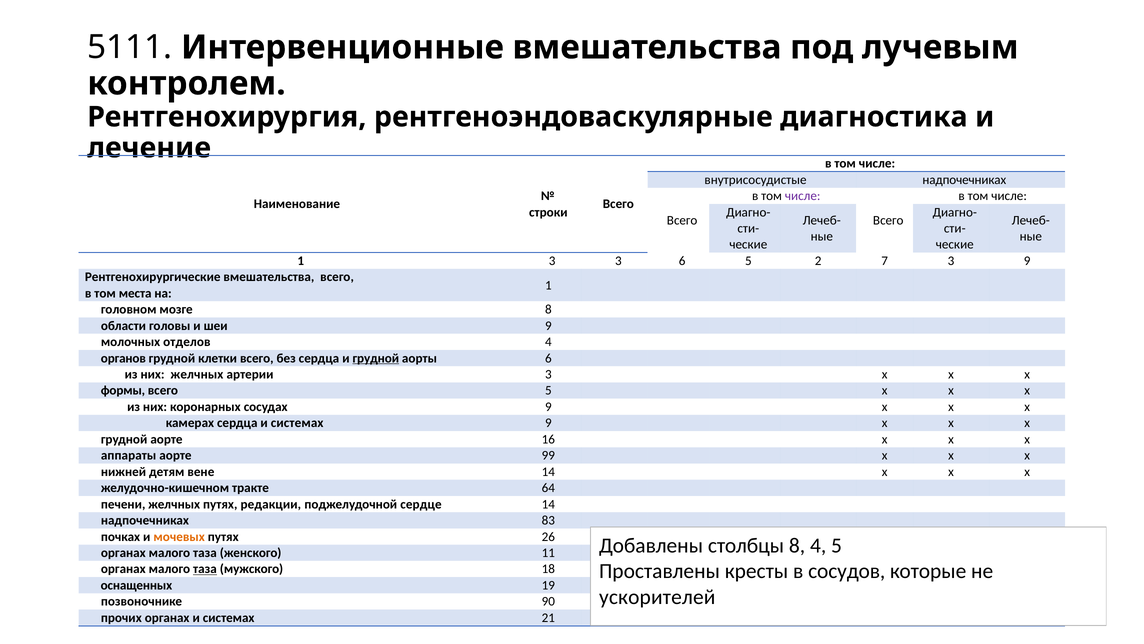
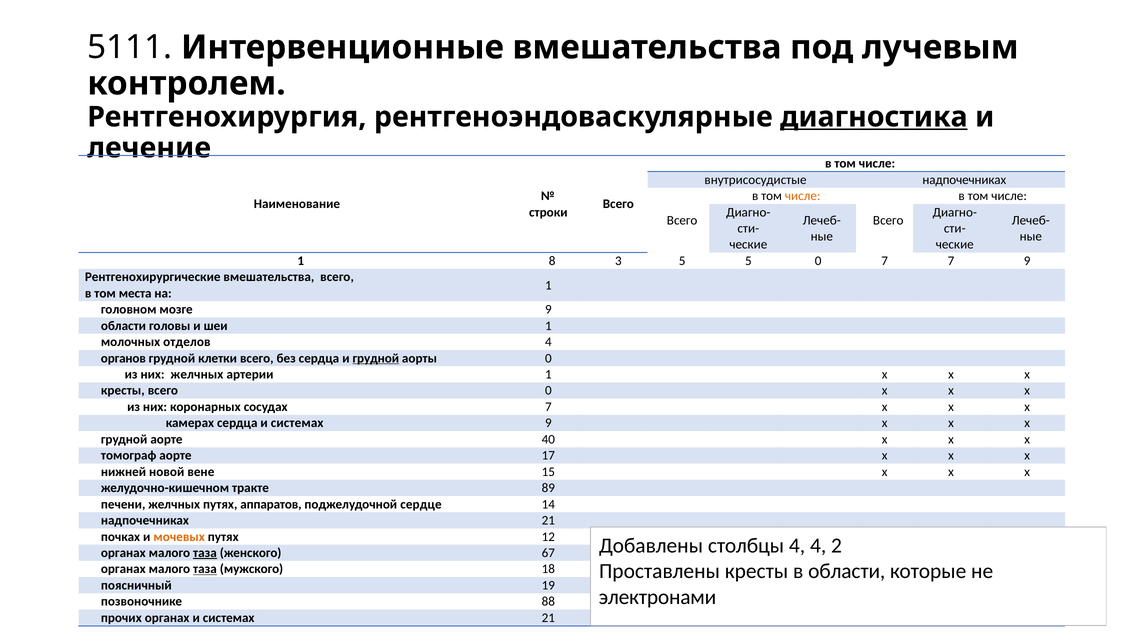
диагностика underline: none -> present
числе at (803, 196) colour: purple -> orange
1 3: 3 -> 8
3 6: 6 -> 5
5 2: 2 -> 0
7 3: 3 -> 7
мозге 8: 8 -> 9
шеи 9: 9 -> 1
аорты 6: 6 -> 0
артерии 3: 3 -> 1
формы at (123, 390): формы -> кресты
всего 5: 5 -> 0
сосудах 9: 9 -> 7
16: 16 -> 40
аппараты: аппараты -> томограф
99: 99 -> 17
детям: детям -> новой
вене 14: 14 -> 15
64: 64 -> 89
редакции: редакции -> аппаратов
надпочечниках 83: 83 -> 21
26: 26 -> 12
столбцы 8: 8 -> 4
4 5: 5 -> 2
таза at (205, 552) underline: none -> present
11: 11 -> 67
в сосудов: сосудов -> области
оснащенных: оснащенных -> поясничный
ускорителей: ускорителей -> электронами
90: 90 -> 88
